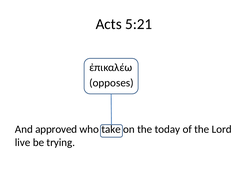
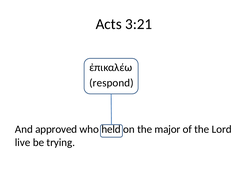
5:21: 5:21 -> 3:21
opposes: opposes -> respond
take: take -> held
today: today -> major
